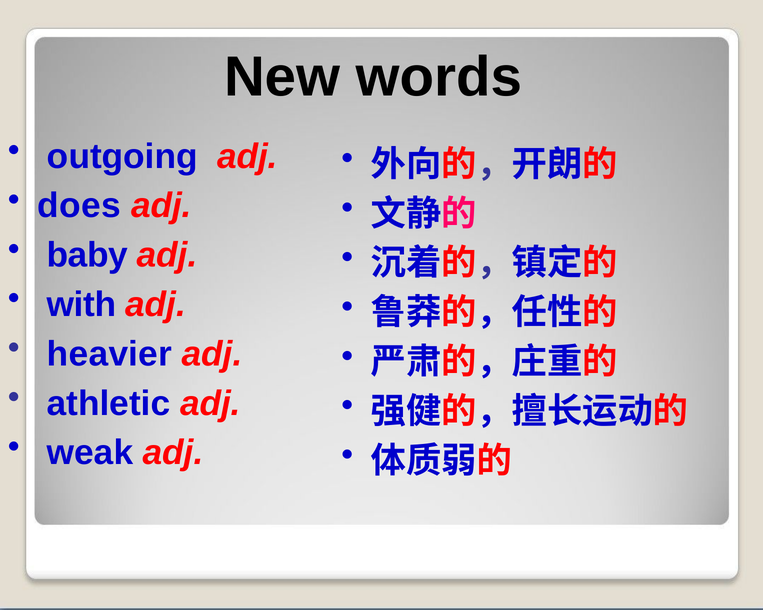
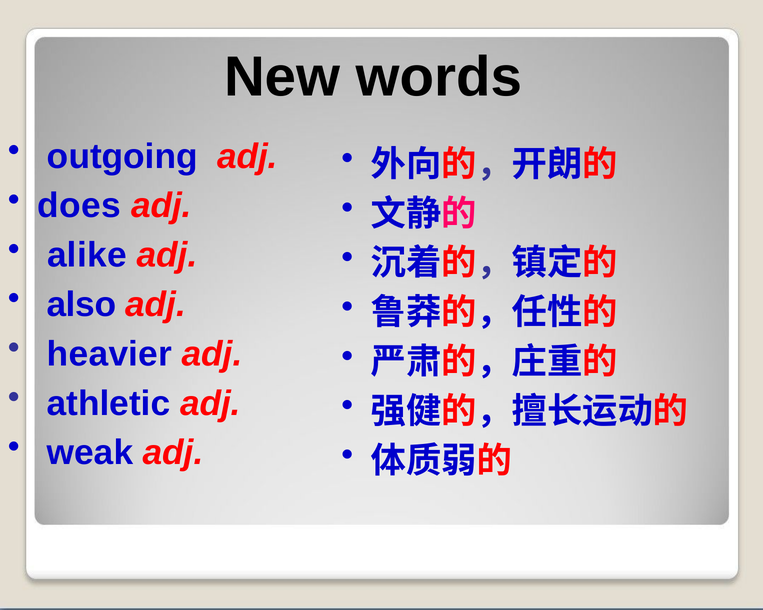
baby: baby -> alike
with: with -> also
